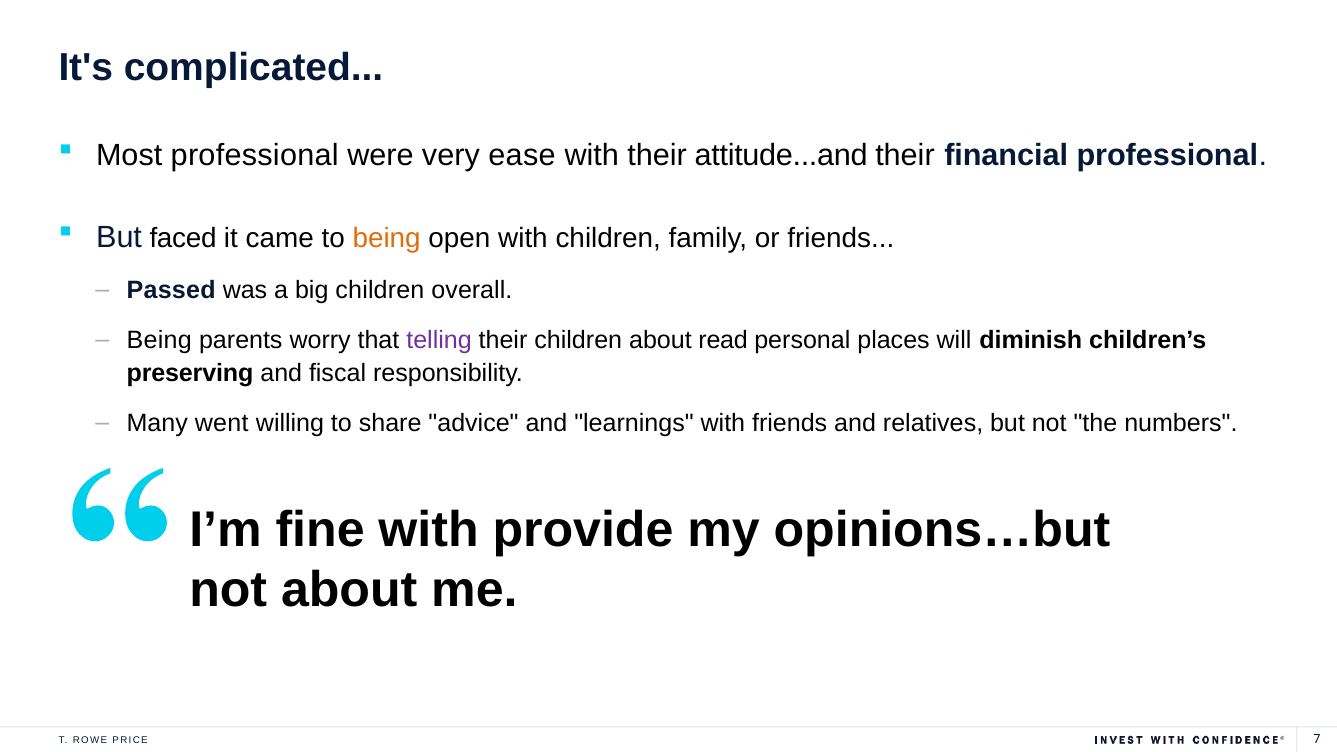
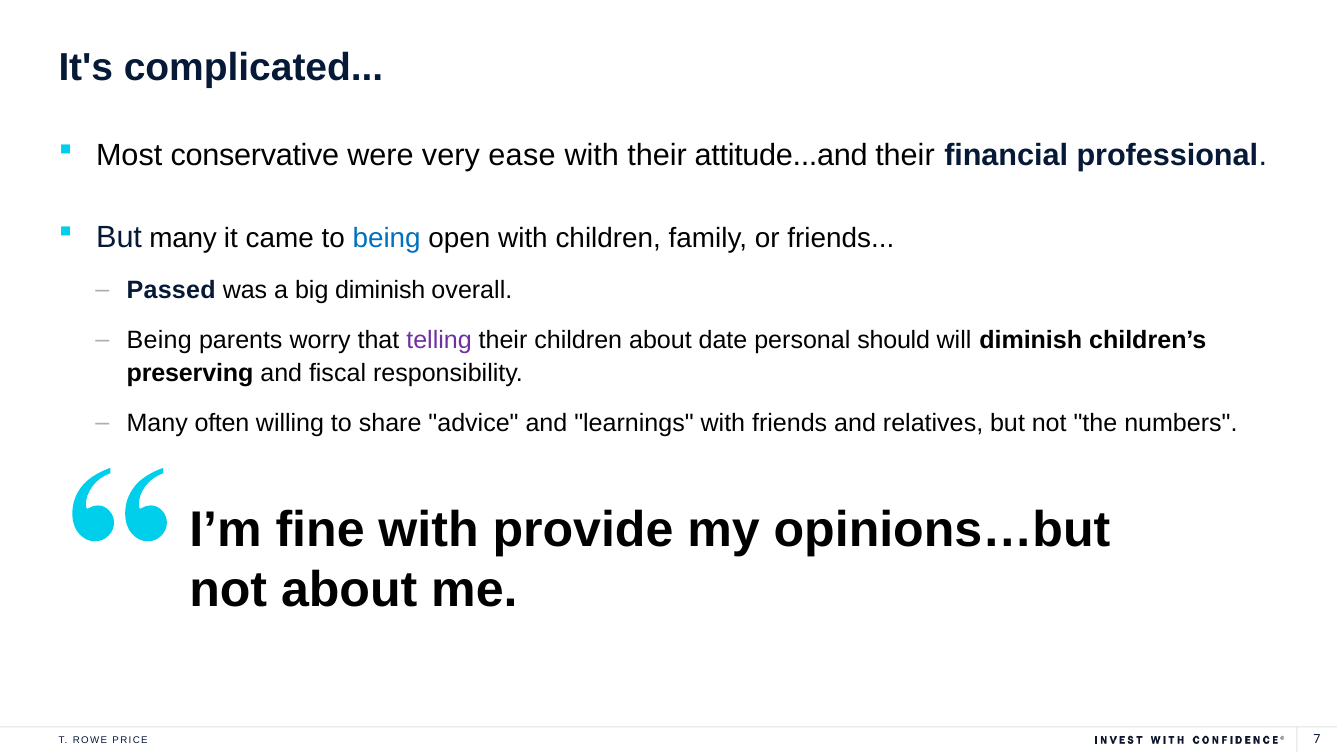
Most professional: professional -> conservative
But faced: faced -> many
being at (387, 239) colour: orange -> blue
big children: children -> diminish
read: read -> date
places: places -> should
went: went -> often
